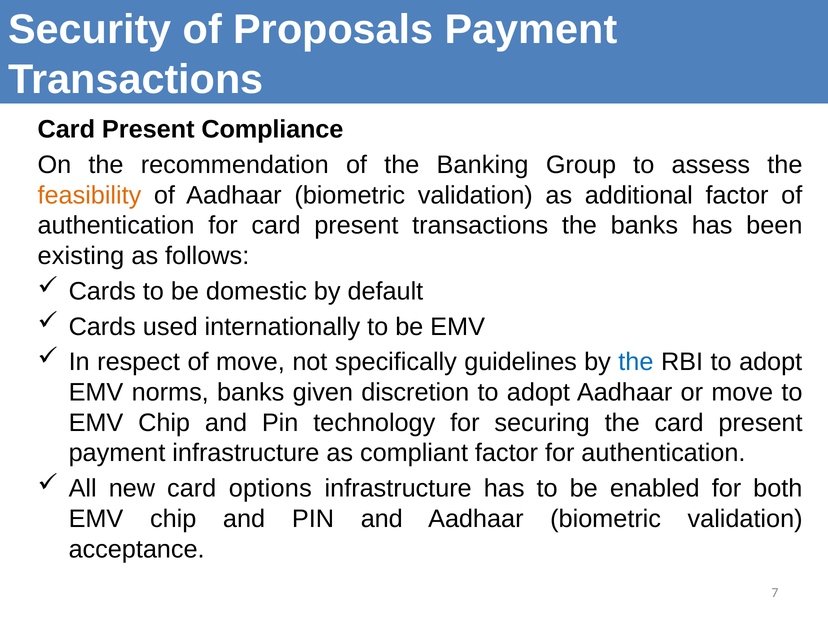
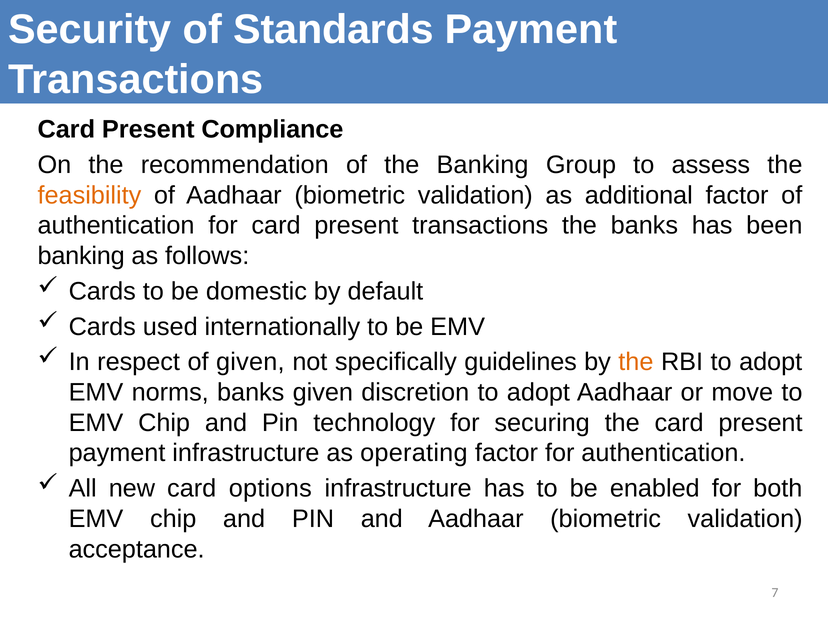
Proposals: Proposals -> Standards
existing at (81, 256): existing -> banking
of move: move -> given
the at (636, 362) colour: blue -> orange
compliant: compliant -> operating
